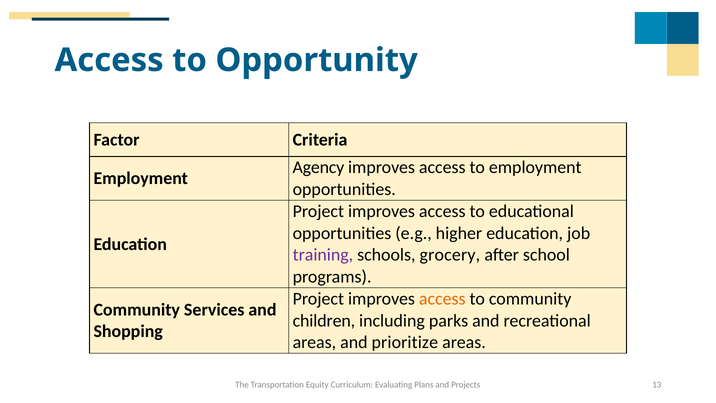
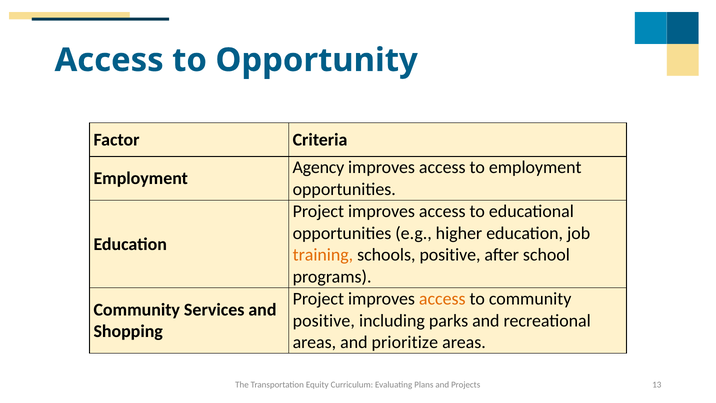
training colour: purple -> orange
schools grocery: grocery -> positive
children at (324, 320): children -> positive
